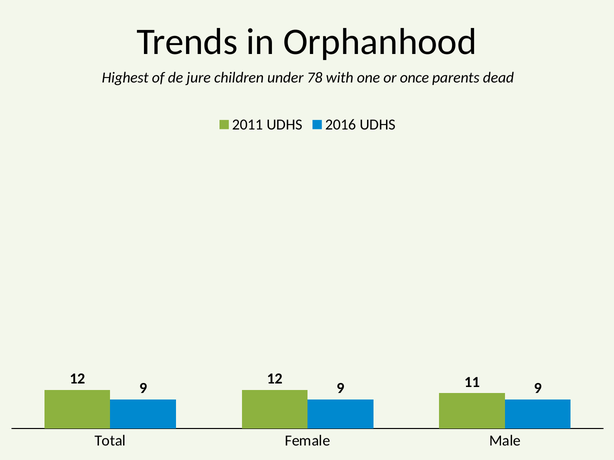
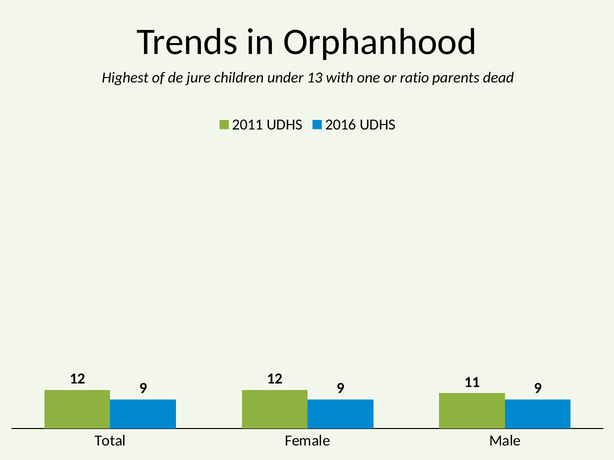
78: 78 -> 13
once: once -> ratio
